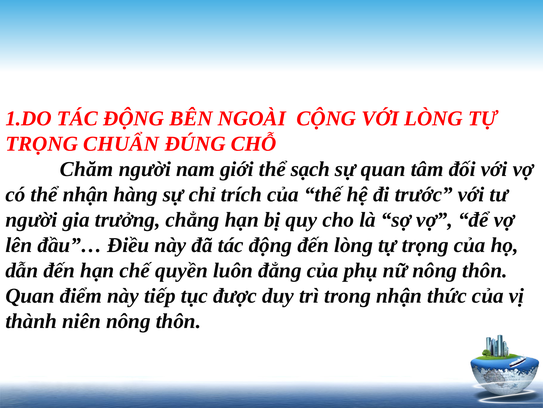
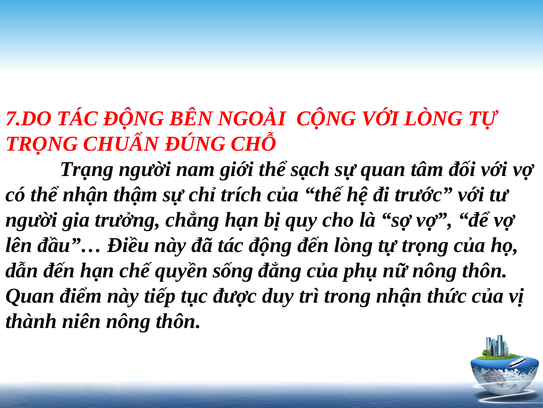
1.DO: 1.DO -> 7.DO
Chăm: Chăm -> Trạng
hàng: hàng -> thậm
luôn: luôn -> sống
